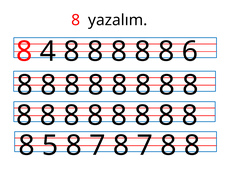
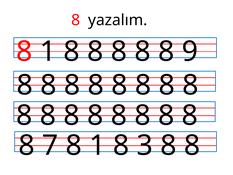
4 at (48, 51): 4 -> 1
6: 6 -> 9
5: 5 -> 7
7 at (97, 145): 7 -> 1
7 at (145, 145): 7 -> 3
